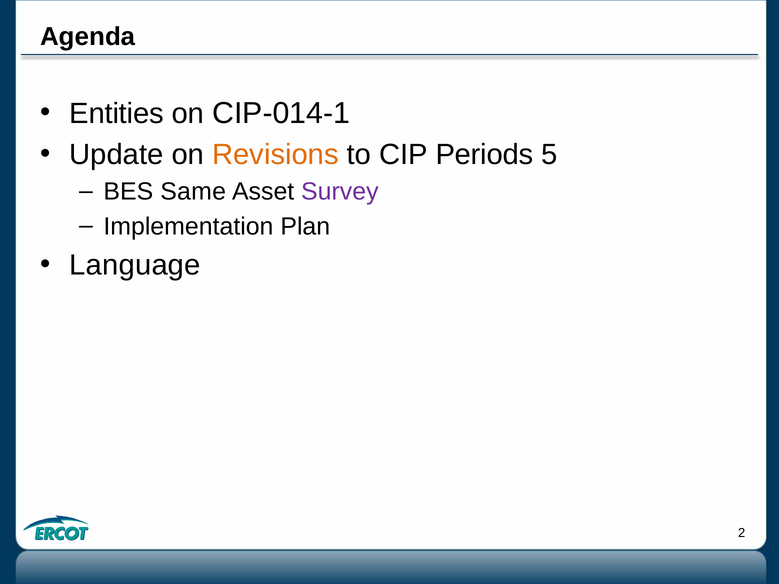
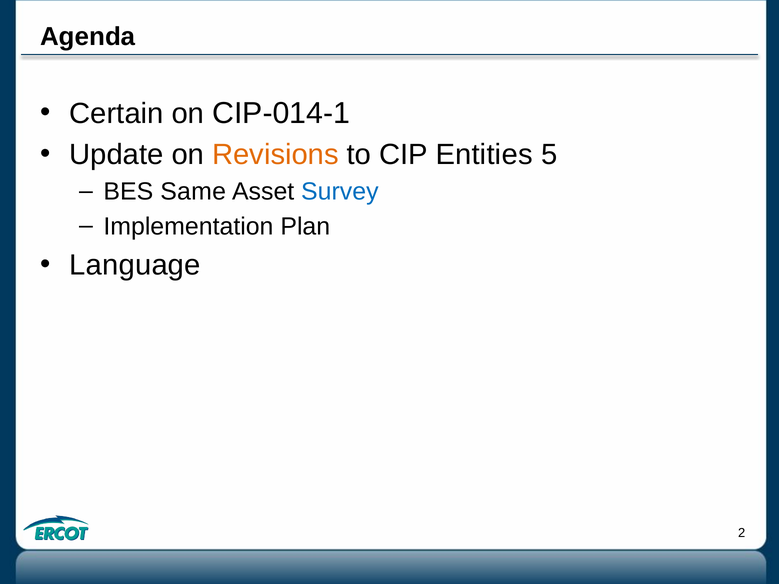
Entities: Entities -> Certain
Periods: Periods -> Entities
Survey colour: purple -> blue
